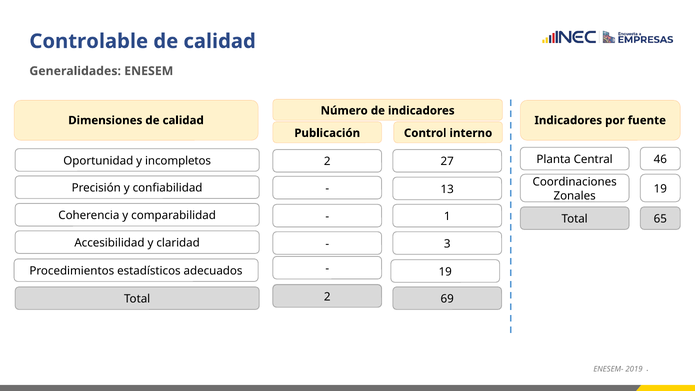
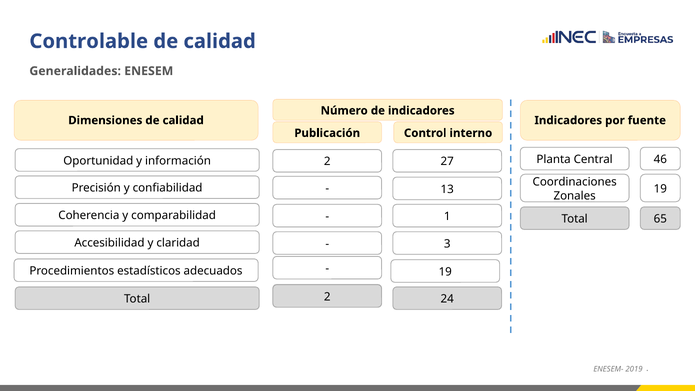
incompletos: incompletos -> información
69: 69 -> 24
